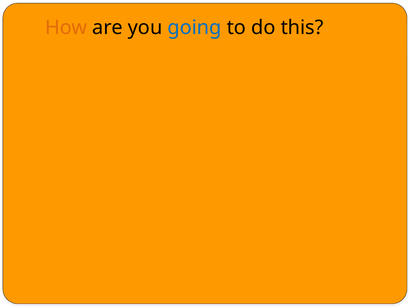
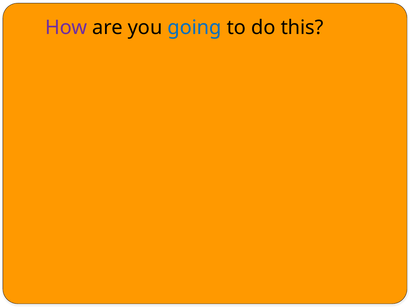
How colour: orange -> purple
